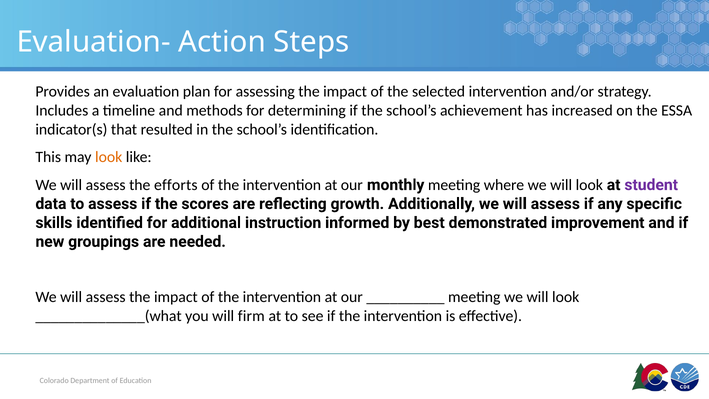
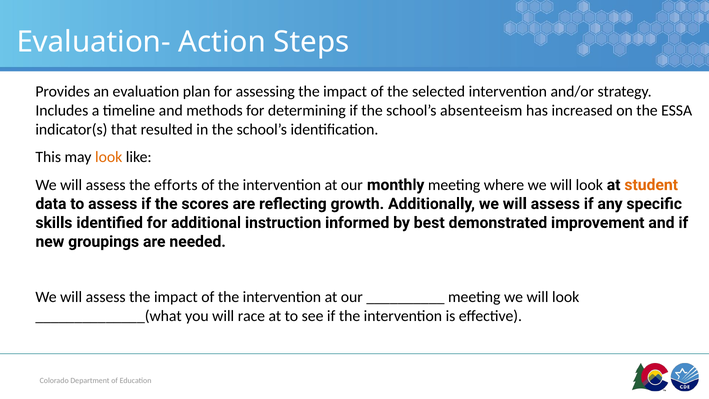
achievement: achievement -> absenteeism
student colour: purple -> orange
firm: firm -> race
